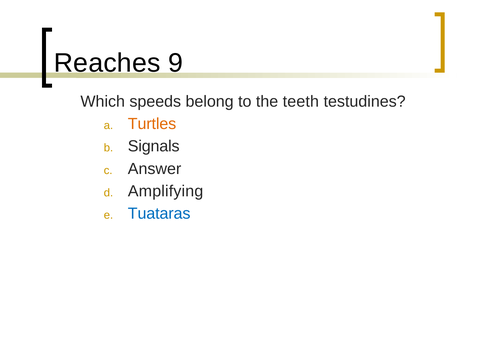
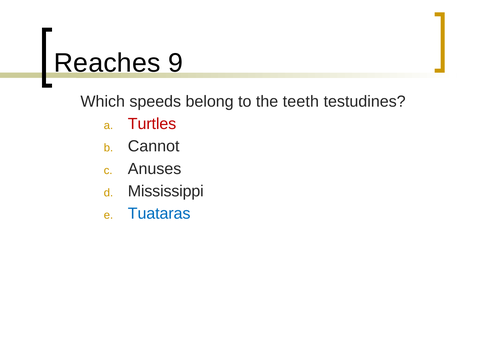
Turtles colour: orange -> red
Signals: Signals -> Cannot
Answer: Answer -> Anuses
Amplifying: Amplifying -> Mississippi
